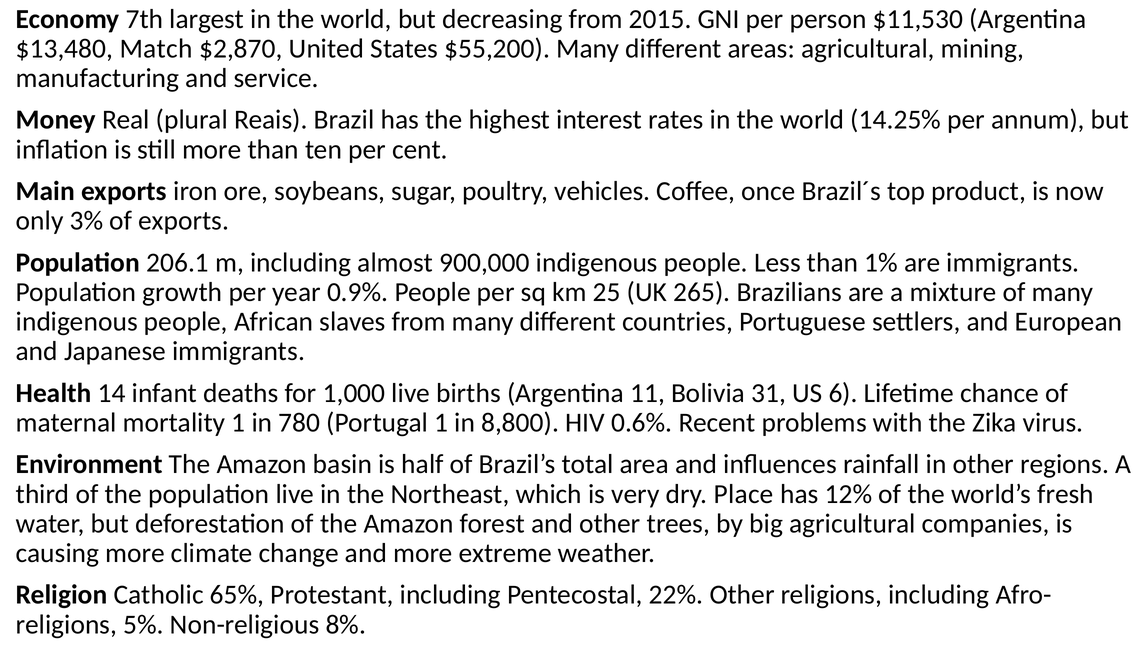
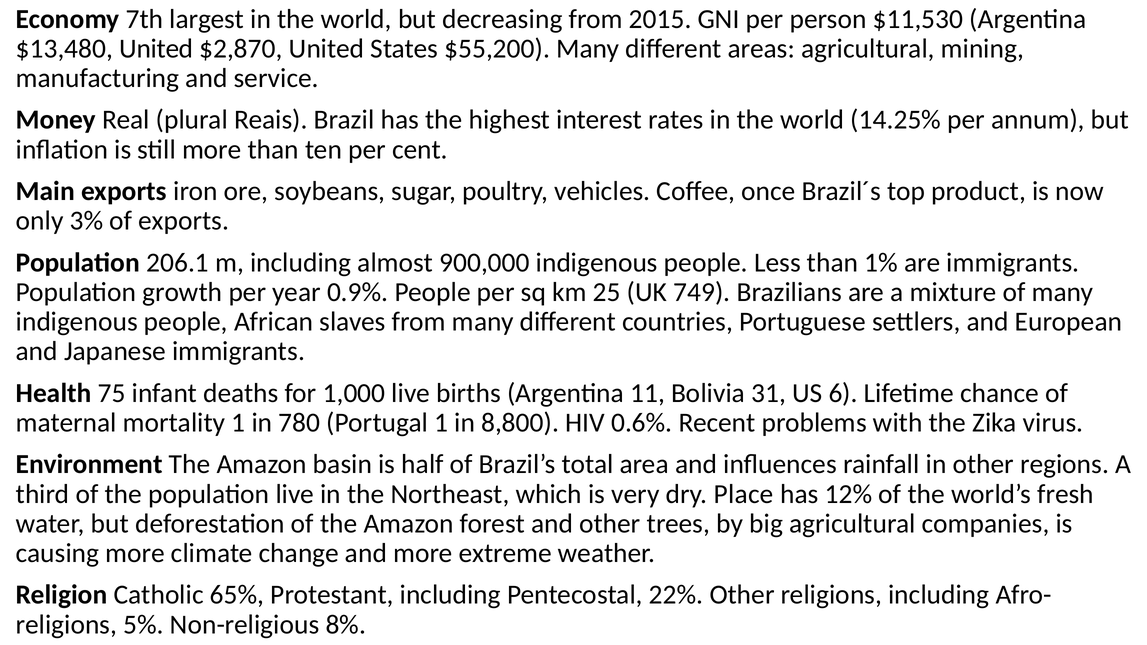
$13,480 Match: Match -> United
265: 265 -> 749
14: 14 -> 75
